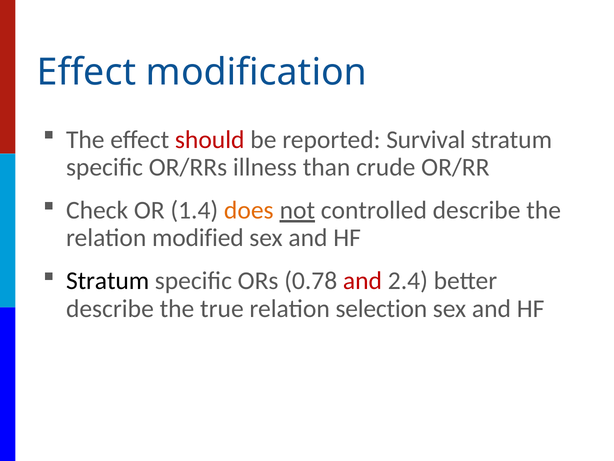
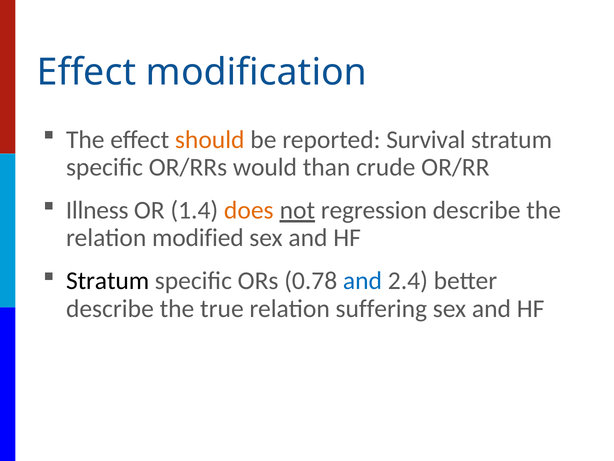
should colour: red -> orange
illness: illness -> would
Check: Check -> Illness
controlled: controlled -> regression
and at (363, 281) colour: red -> blue
selection: selection -> suffering
